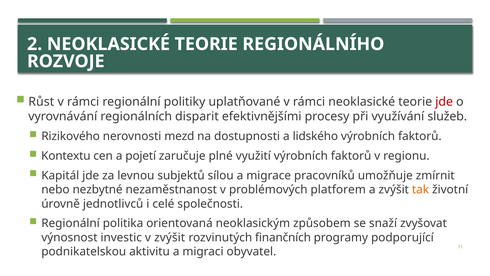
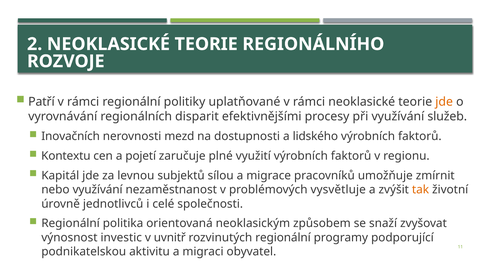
Růst: Růst -> Patří
jde at (444, 102) colour: red -> orange
Rizikového: Rizikového -> Inovačních
nebo nezbytné: nezbytné -> využívání
platforem: platforem -> vysvětluje
v zvýšit: zvýšit -> uvnitř
rozvinutých finančních: finančních -> regionální
